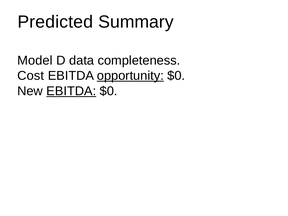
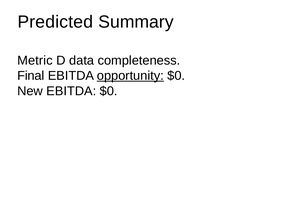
Model: Model -> Metric
Cost: Cost -> Final
EBITDA at (71, 91) underline: present -> none
